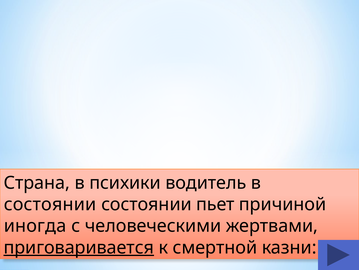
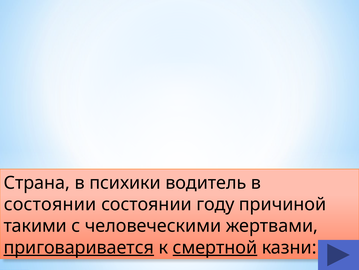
пьет: пьет -> году
иногда: иногда -> такими
смертной underline: none -> present
